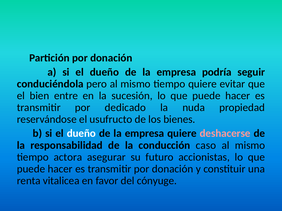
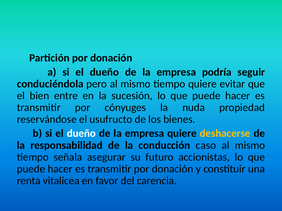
dedicado: dedicado -> cónyuges
deshacerse colour: pink -> yellow
actora: actora -> señala
cónyuge: cónyuge -> carencia
